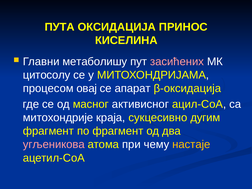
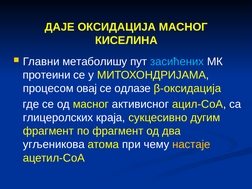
ПУТА: ПУТА -> ДАЈЕ
ОКСИДАЦИЈА ПРИНОС: ПРИНОС -> МАСНОГ
засићених colour: pink -> light blue
цитосолу: цитосолу -> протеини
апарат: апарат -> одлазе
митохондрије: митохондрије -> глицеролских
угљеникова colour: pink -> white
